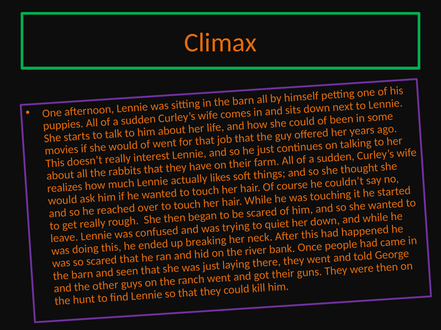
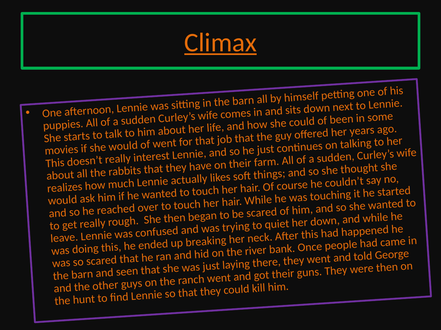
Climax underline: none -> present
